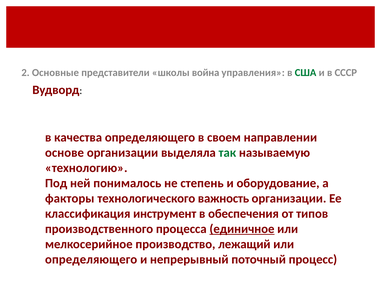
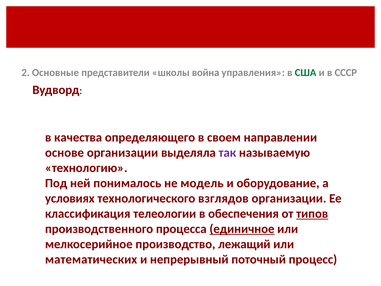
так colour: green -> purple
степень: степень -> модель
факторы: факторы -> условиях
важность: важность -> взглядов
инструмент: инструмент -> телеологии
типов underline: none -> present
определяющего at (91, 259): определяющего -> математических
